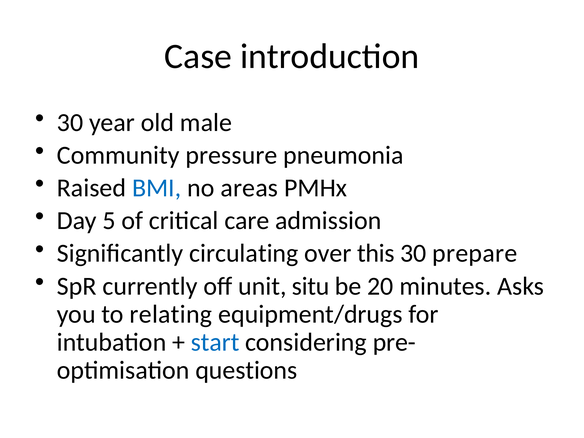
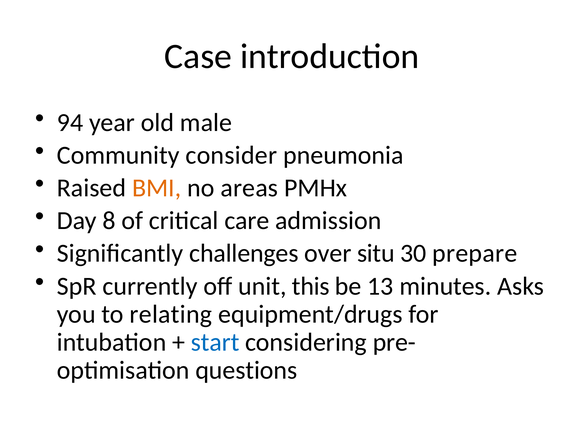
30 at (70, 123): 30 -> 94
pressure: pressure -> consider
BMI colour: blue -> orange
5: 5 -> 8
circulating: circulating -> challenges
this: this -> situ
situ: situ -> this
20: 20 -> 13
